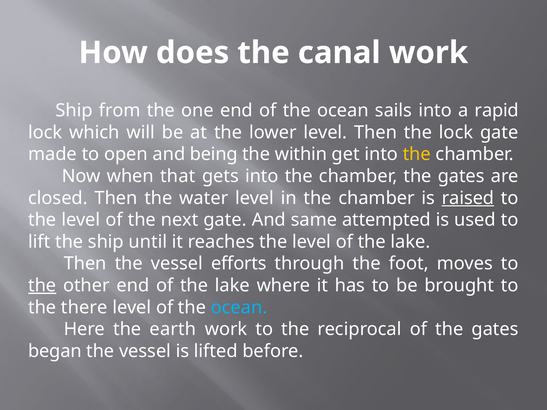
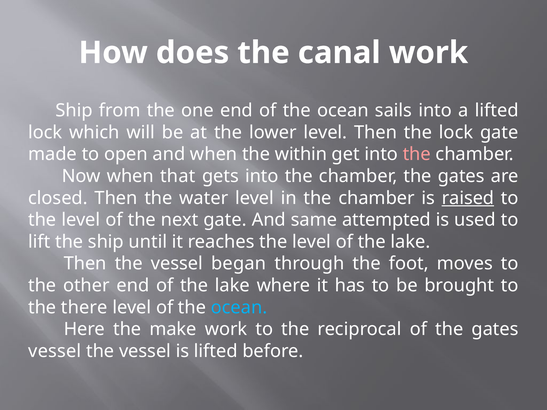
a rapid: rapid -> lifted
and being: being -> when
the at (417, 154) colour: yellow -> pink
efforts: efforts -> began
the at (42, 286) underline: present -> none
earth: earth -> make
began at (55, 351): began -> vessel
